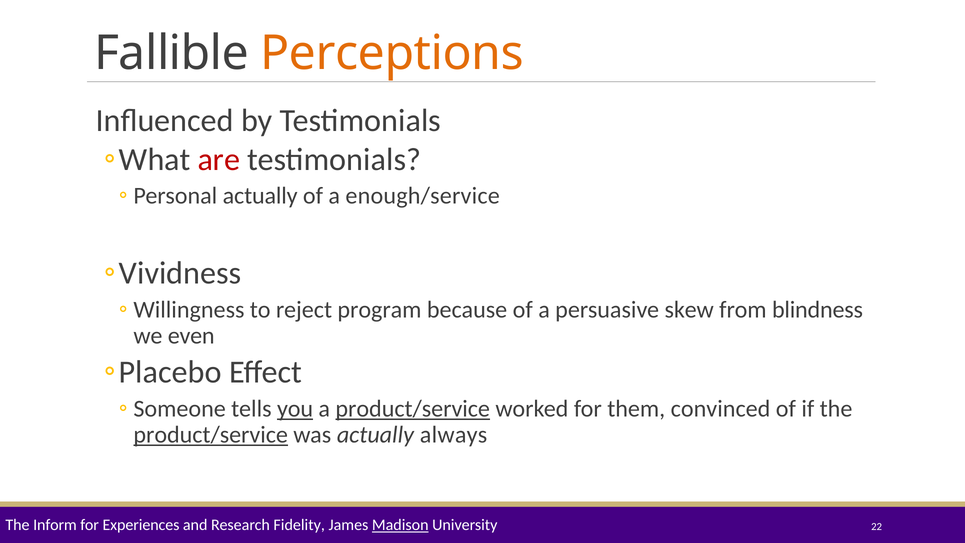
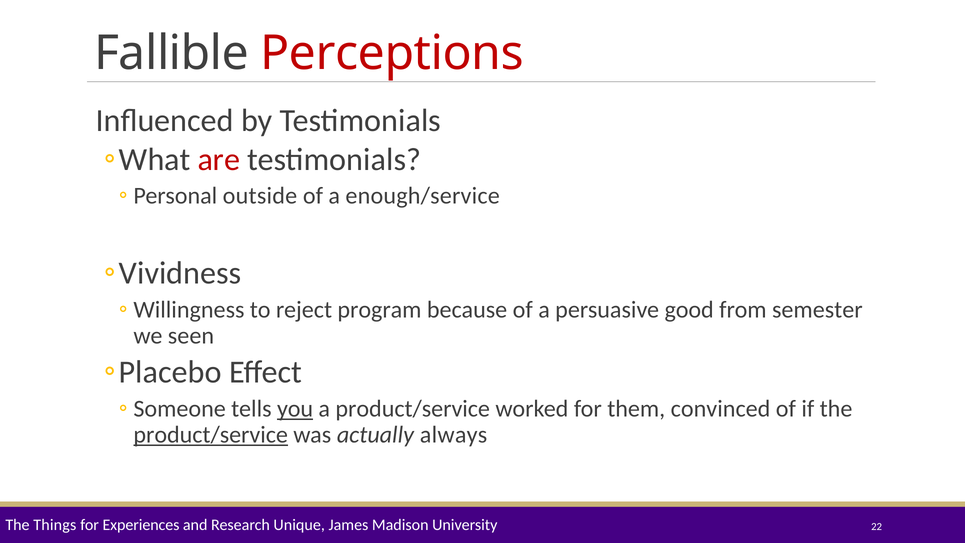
Perceptions colour: orange -> red
actually at (260, 196): actually -> outside
skew: skew -> good
blindness: blindness -> semester
even: even -> seen
product/service at (413, 409) underline: present -> none
Inform: Inform -> Things
Fidelity: Fidelity -> Unique
Madison underline: present -> none
